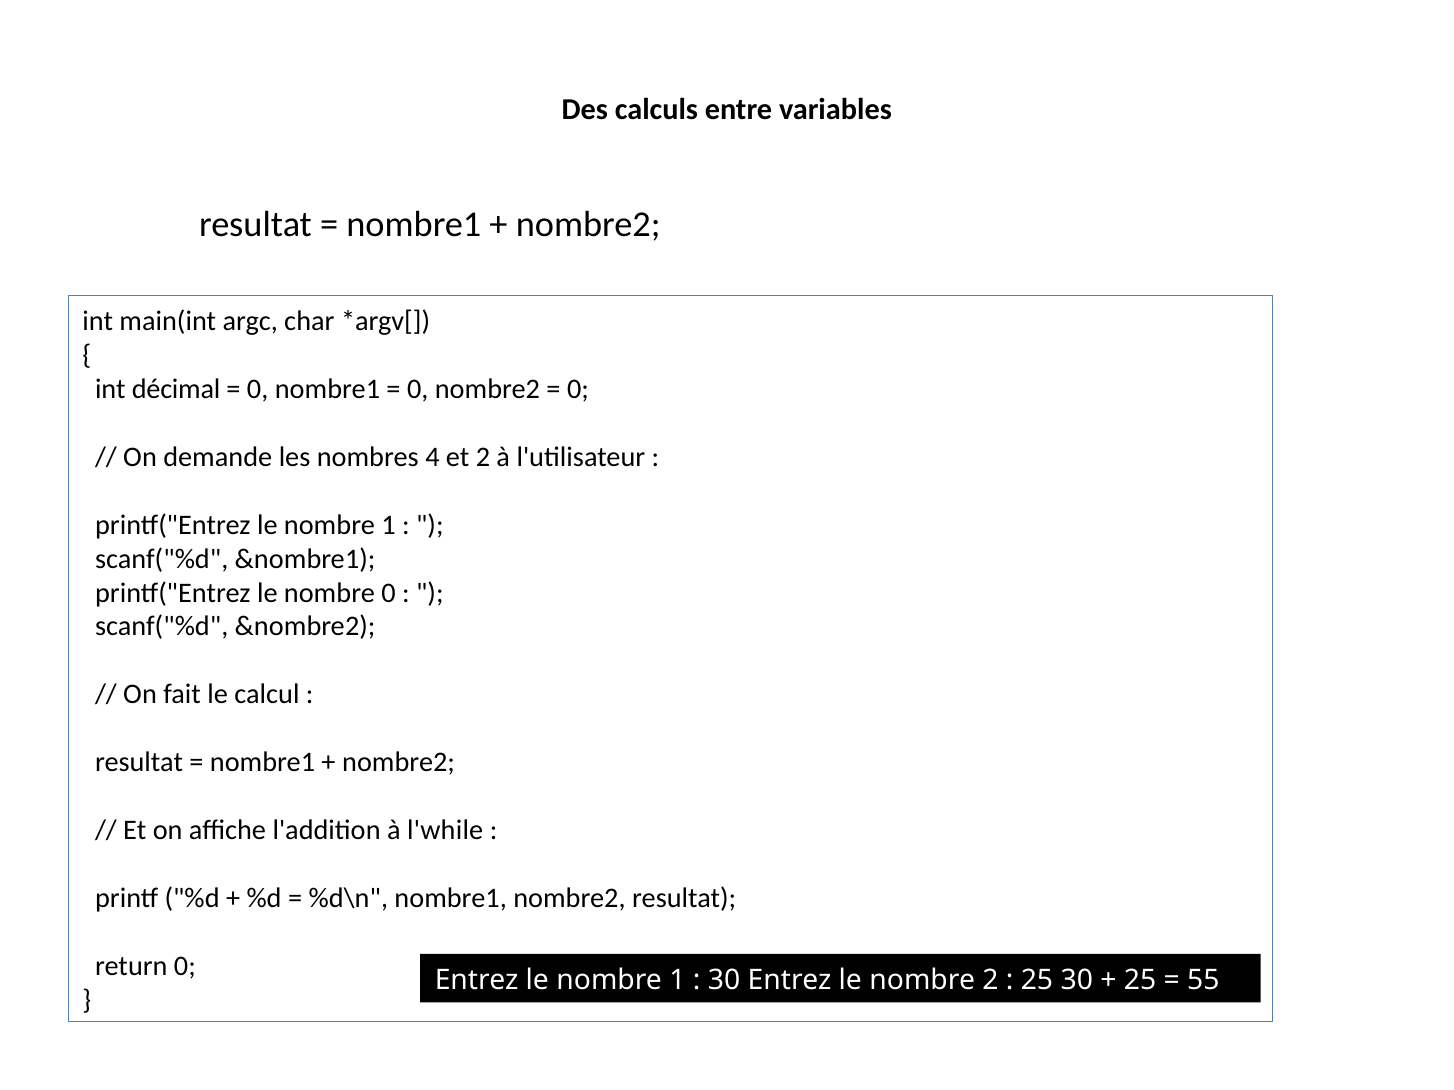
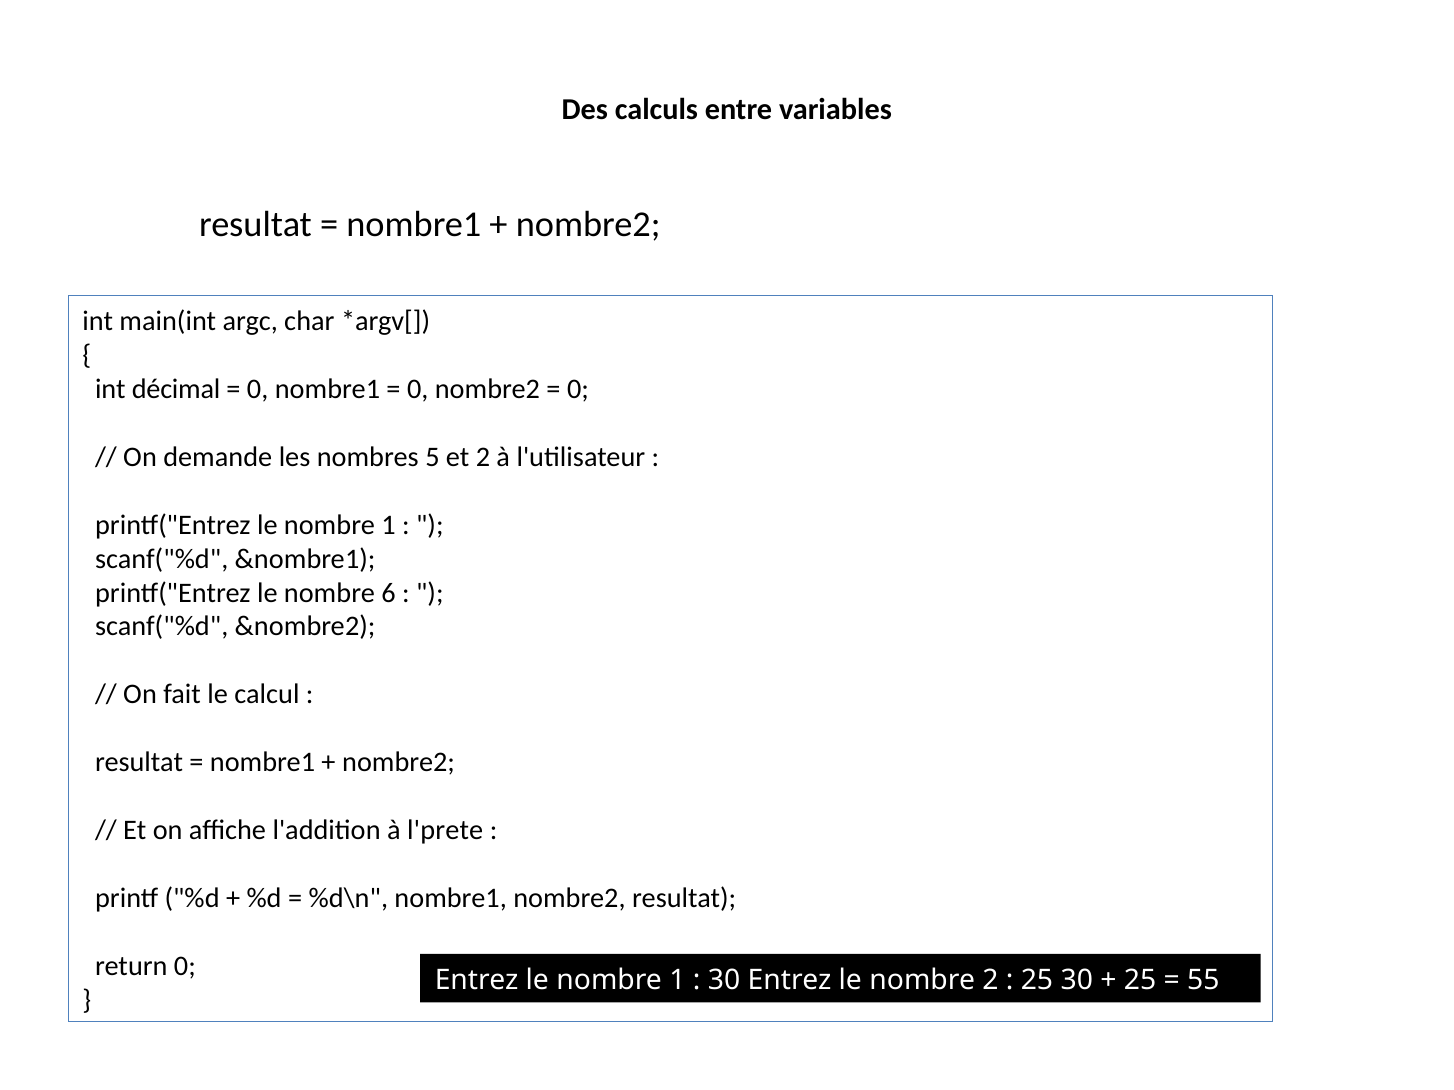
4: 4 -> 5
nombre 0: 0 -> 6
l'while: l'while -> l'prete
